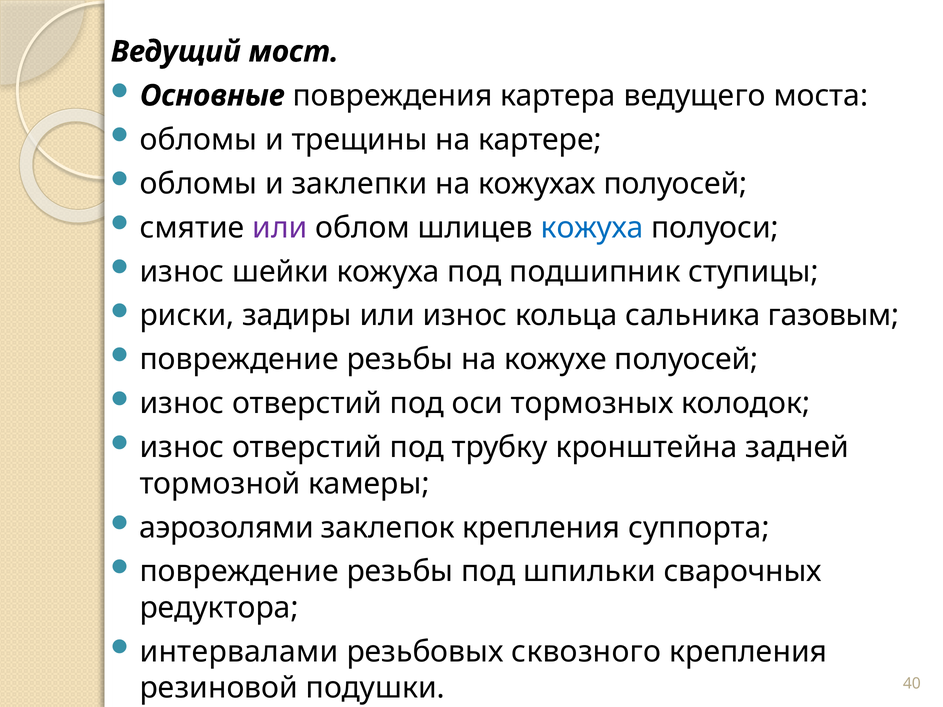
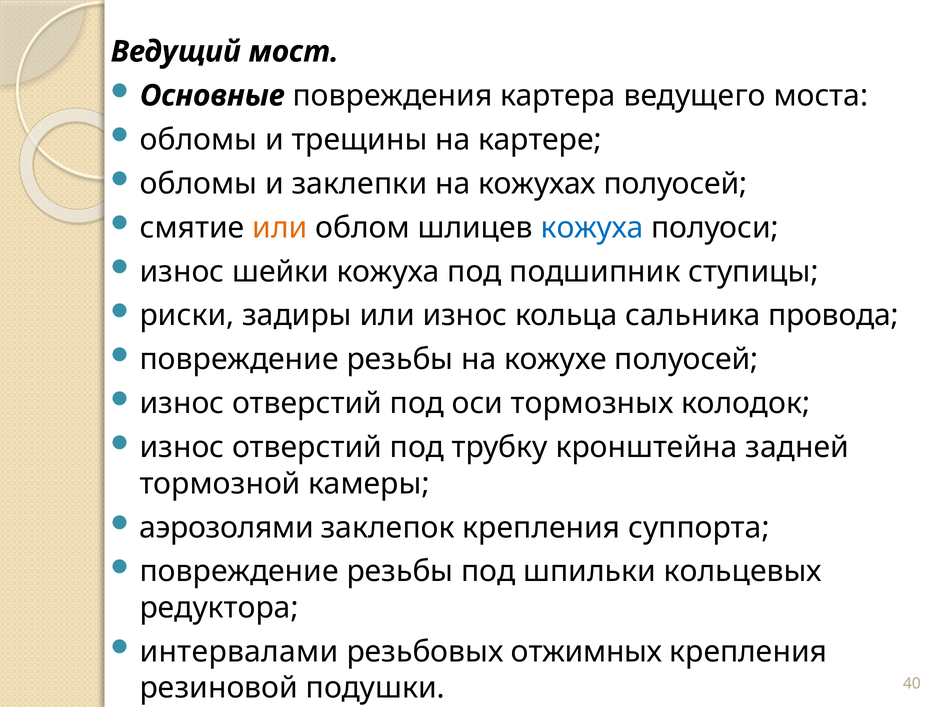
или at (280, 228) colour: purple -> orange
газовым: газовым -> провода
сварочных: сварочных -> кольцевых
сквозного: сквозного -> отжимных
